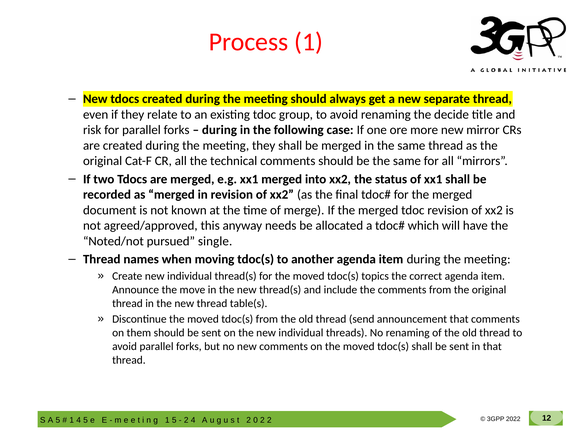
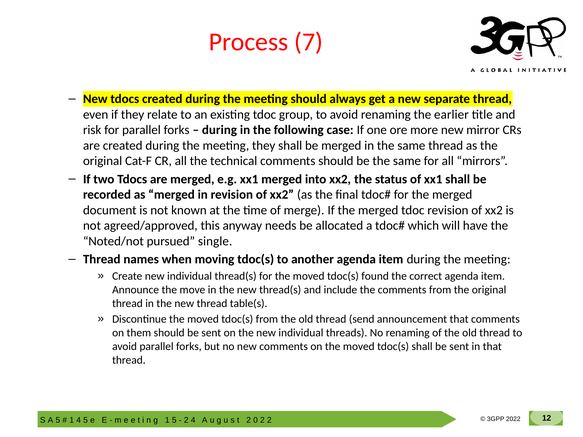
Process 1: 1 -> 7
decide: decide -> earlier
topics: topics -> found
